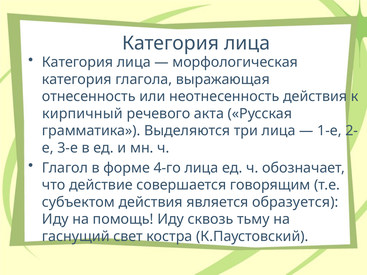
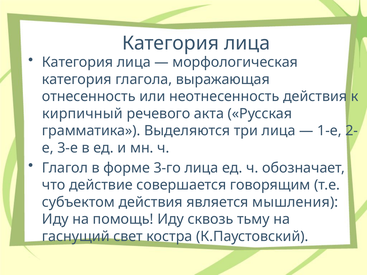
4-го: 4-го -> 3-го
образуется: образуется -> мышления
